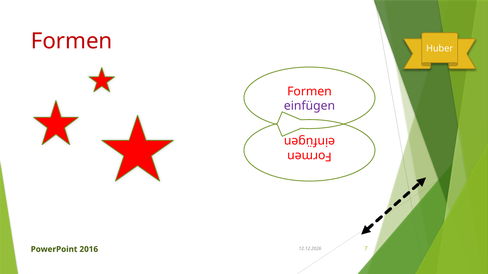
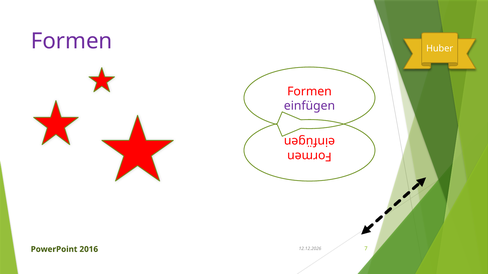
Formen at (72, 41) colour: red -> purple
